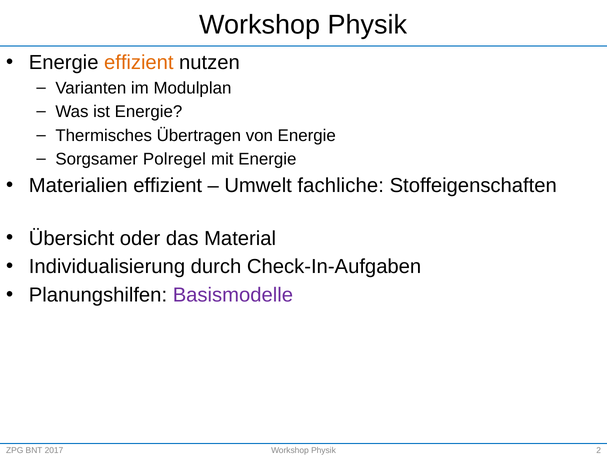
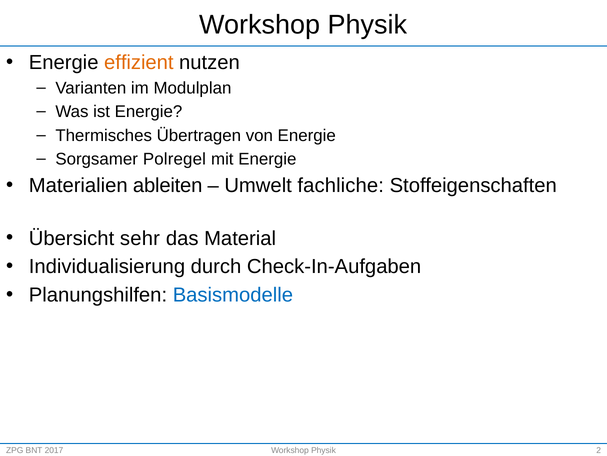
Materialien effizient: effizient -> ableiten
oder: oder -> sehr
Basismodelle colour: purple -> blue
